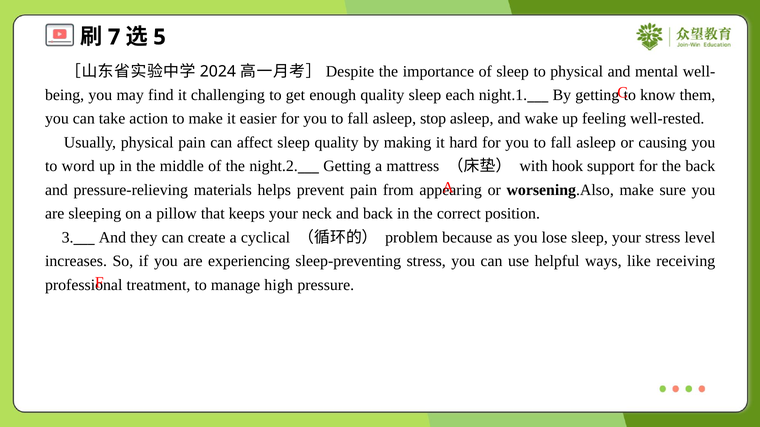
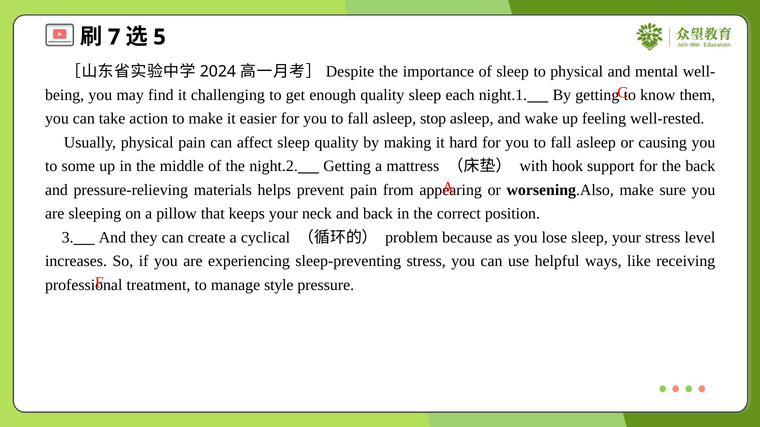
word: word -> some
high: high -> style
